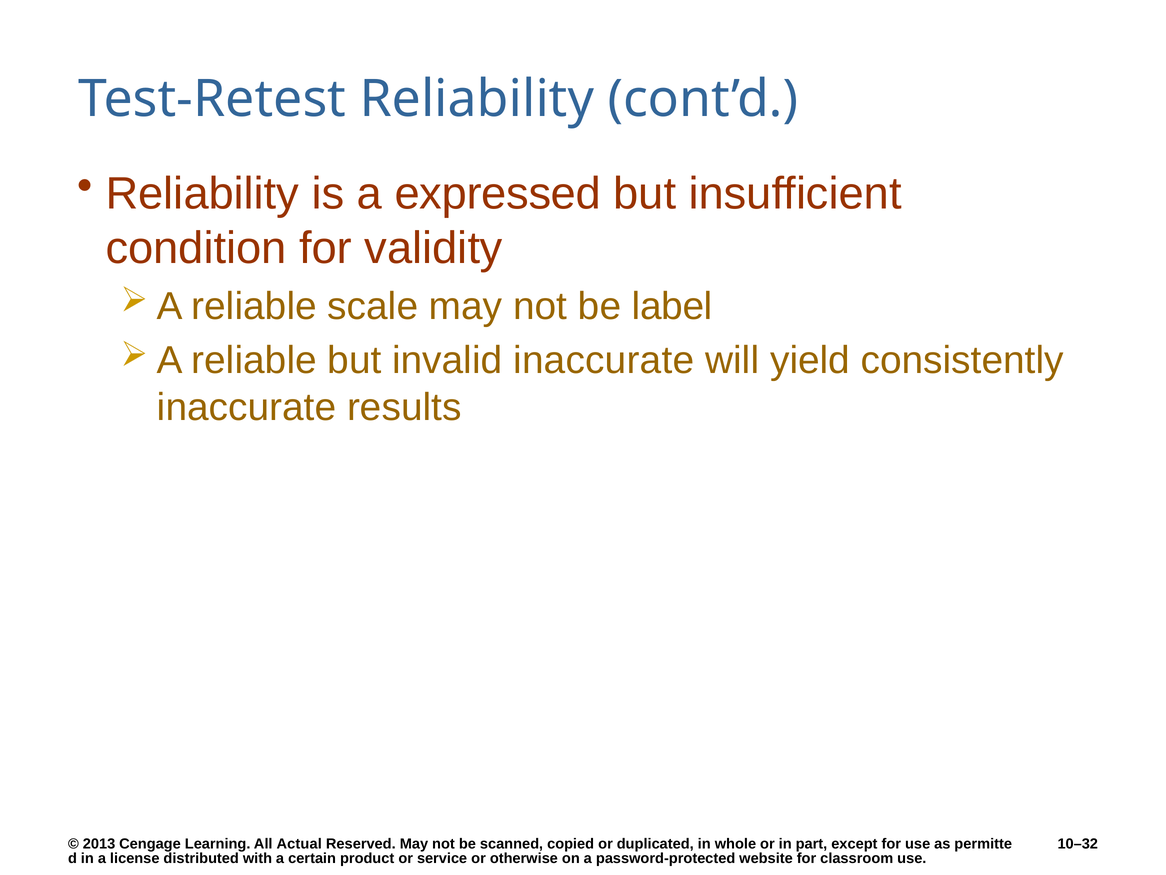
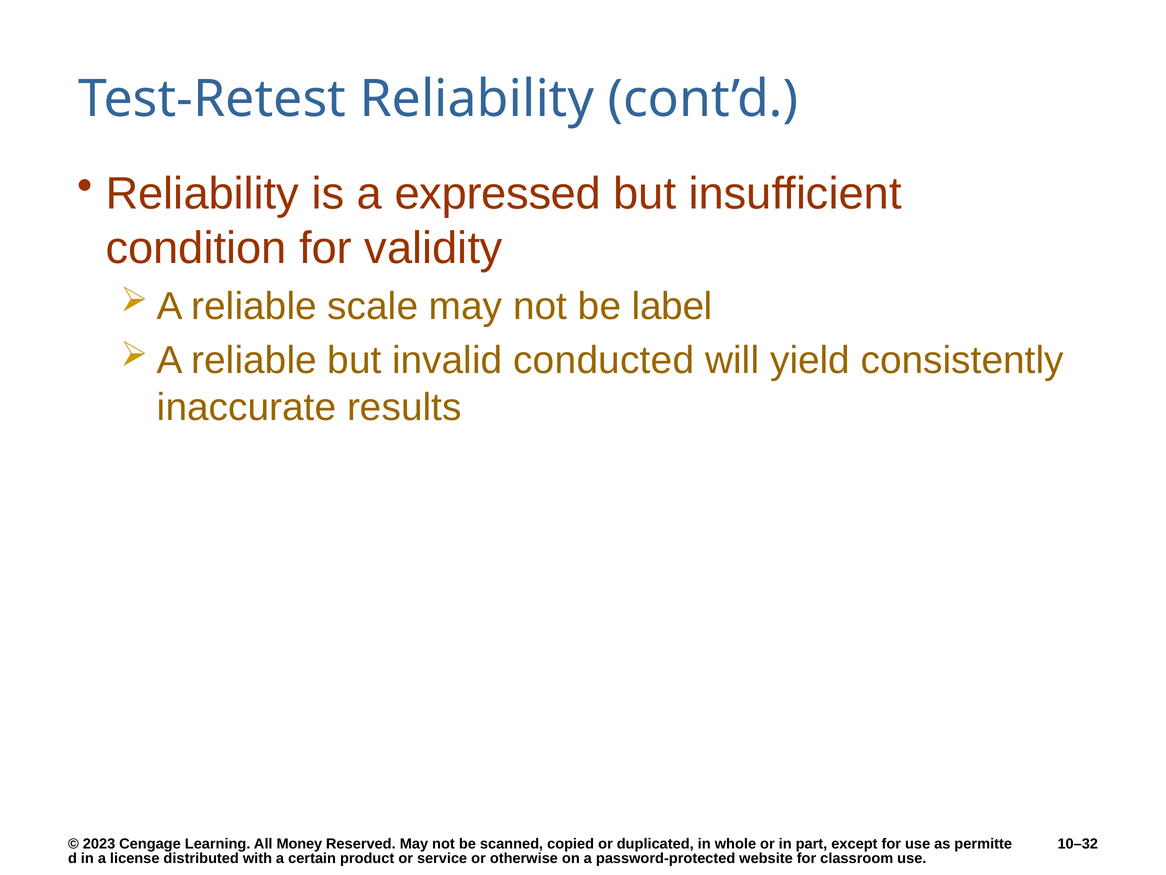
invalid inaccurate: inaccurate -> conducted
2013: 2013 -> 2023
Actual: Actual -> Money
